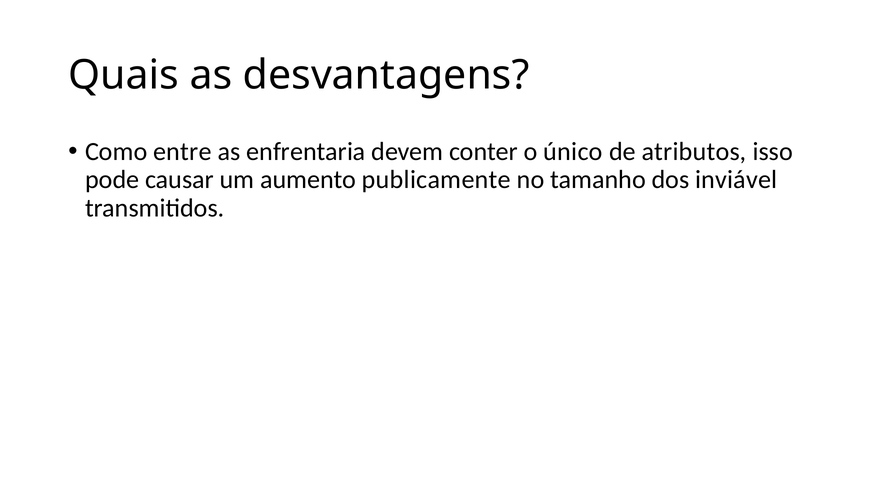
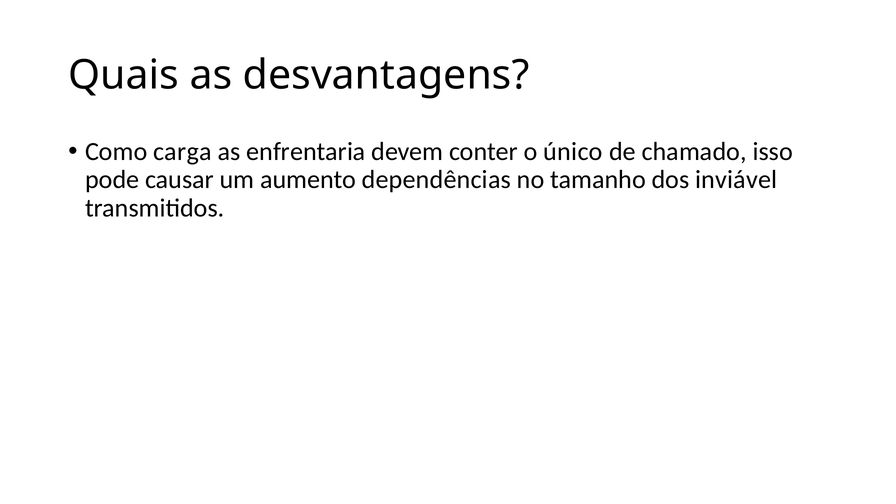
entre: entre -> carga
atributos: atributos -> chamado
publicamente: publicamente -> dependências
